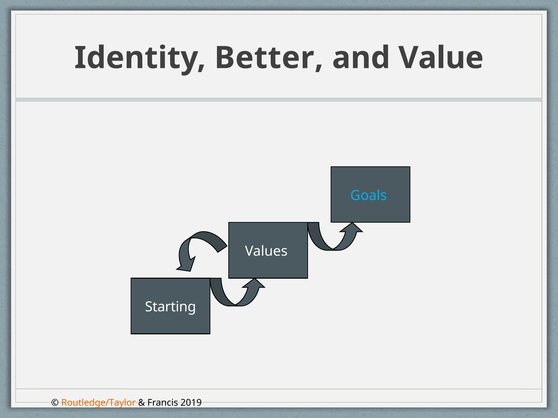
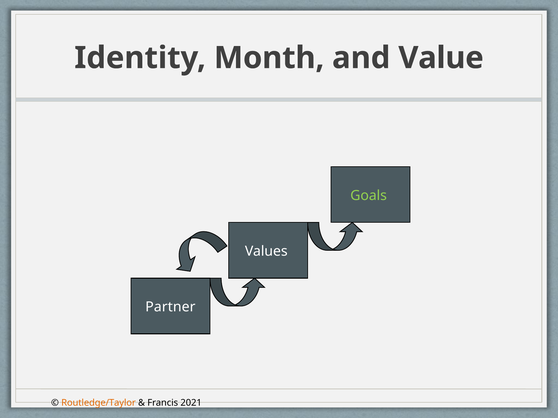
Better: Better -> Month
Goals colour: light blue -> light green
Starting: Starting -> Partner
2019: 2019 -> 2021
